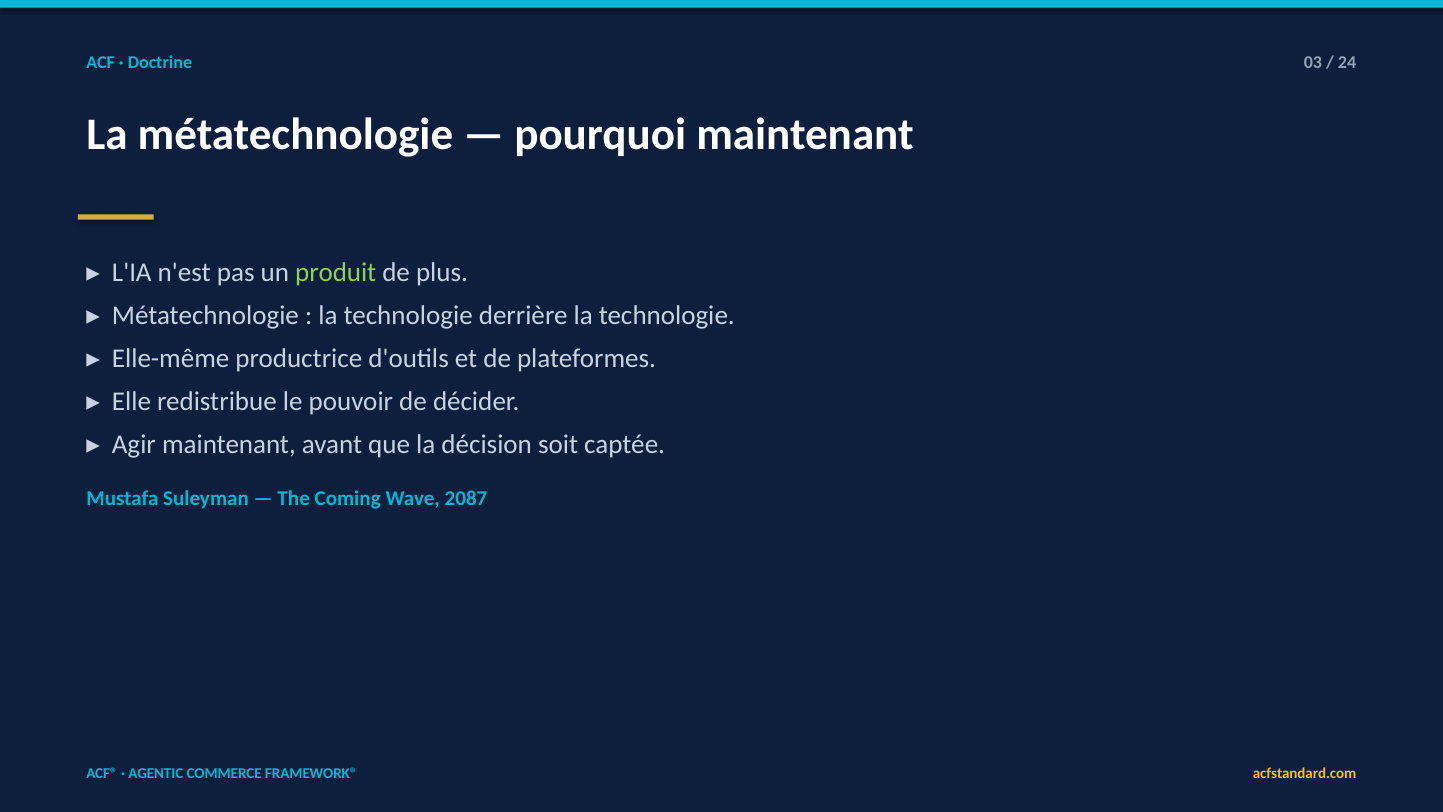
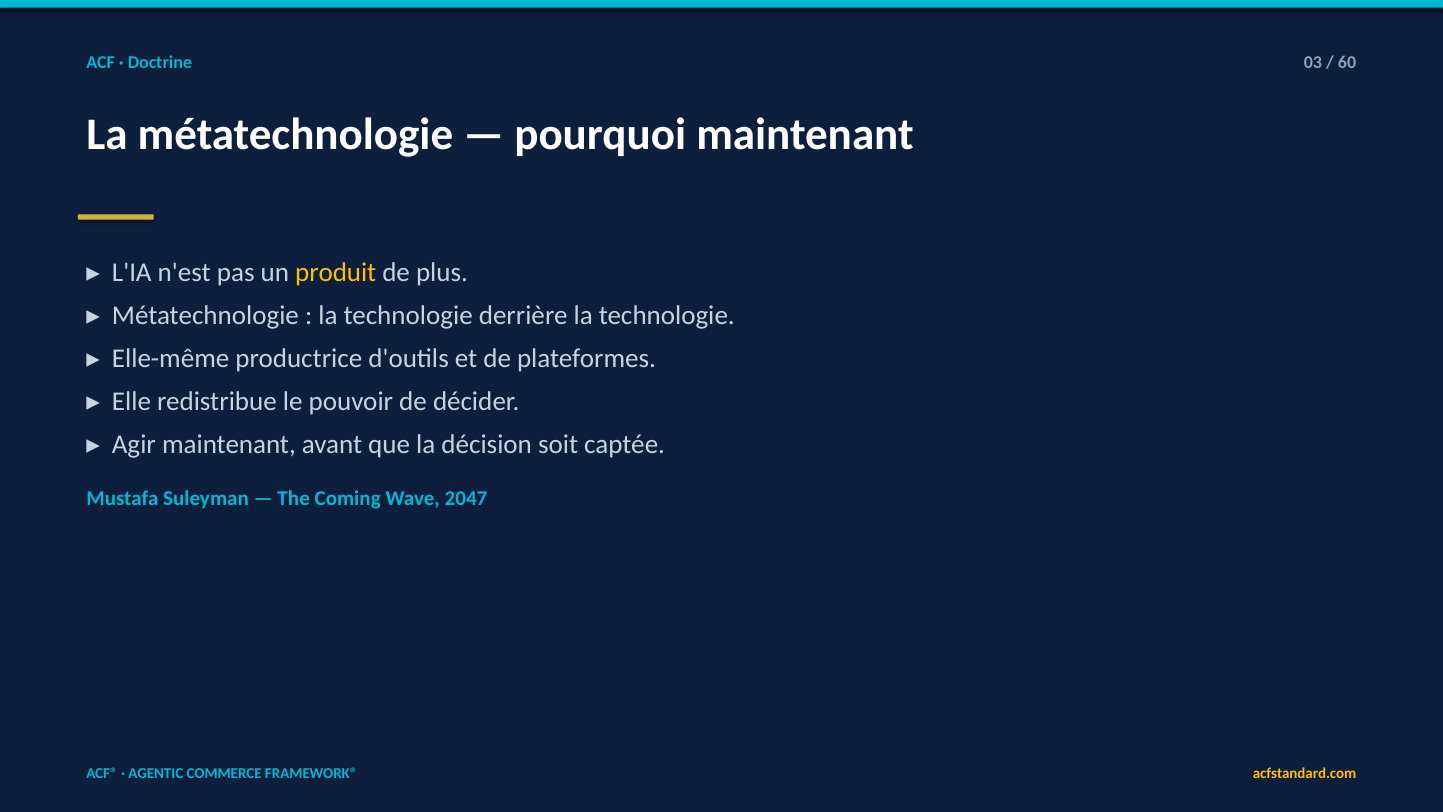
24: 24 -> 60
produit colour: light green -> yellow
2087: 2087 -> 2047
